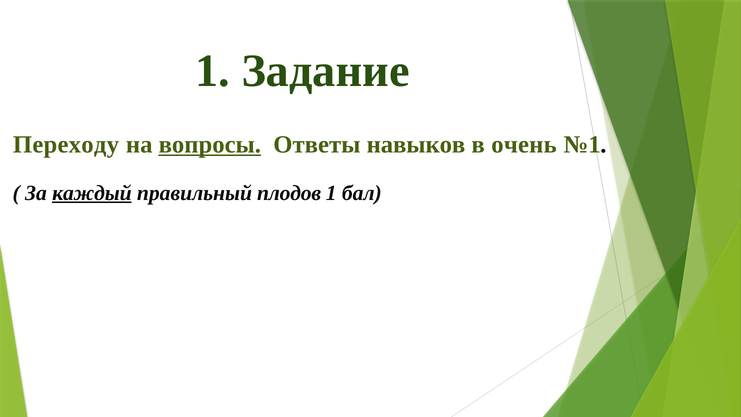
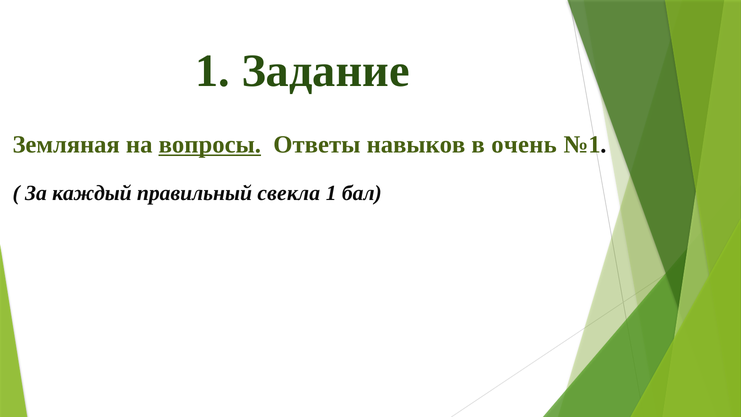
Переходу: Переходу -> Земляная
каждый underline: present -> none
плодов: плодов -> свекла
